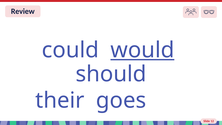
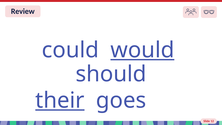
their underline: none -> present
